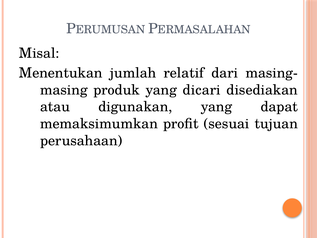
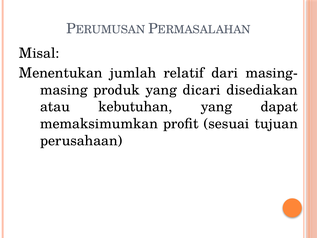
digunakan: digunakan -> kebutuhan
